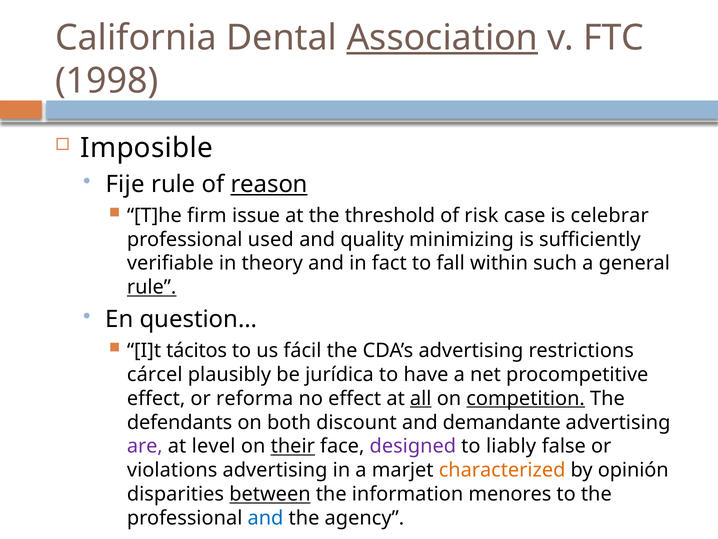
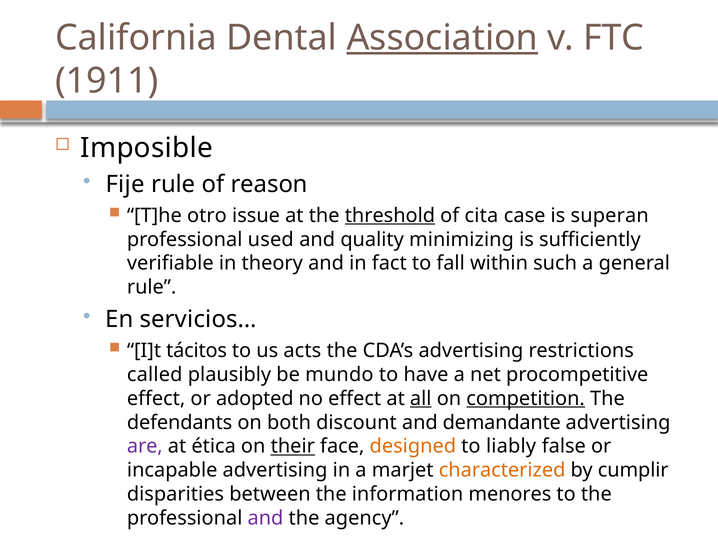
1998: 1998 -> 1911
reason underline: present -> none
firm: firm -> otro
threshold underline: none -> present
risk: risk -> cita
celebrar: celebrar -> superan
rule at (152, 287) underline: present -> none
question…: question… -> servicios…
fácil: fácil -> acts
cárcel: cárcel -> called
jurídica: jurídica -> mundo
reforma: reforma -> adopted
level: level -> ética
designed colour: purple -> orange
violations: violations -> incapable
opinión: opinión -> cumplir
between underline: present -> none
and at (265, 518) colour: blue -> purple
